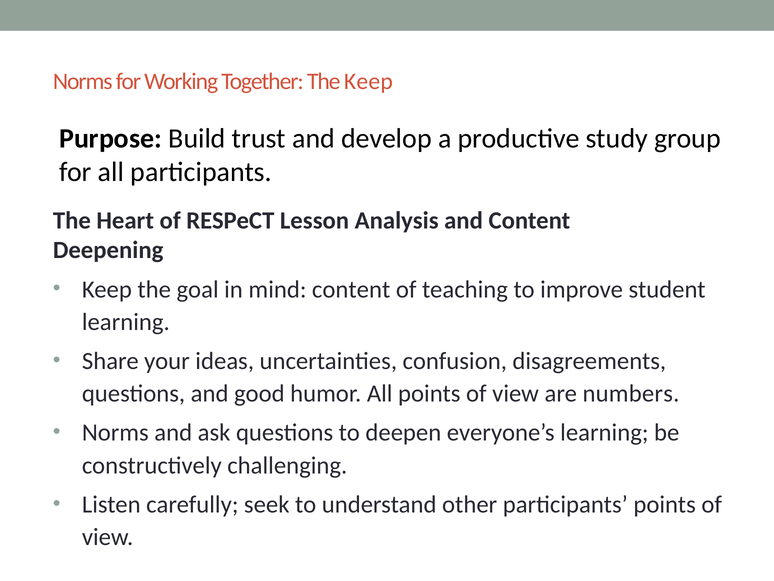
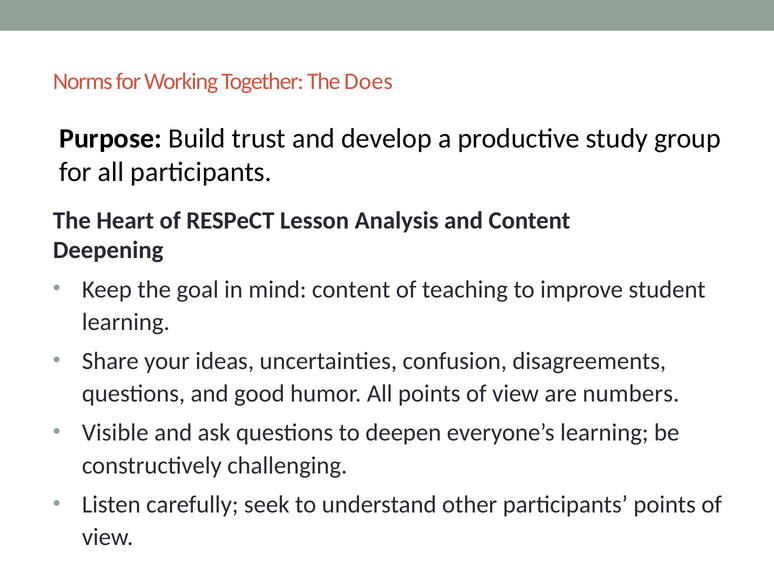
The Keep: Keep -> Does
Norms at (115, 432): Norms -> Visible
